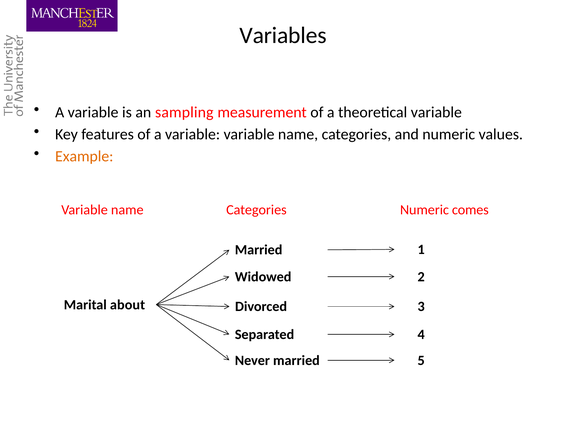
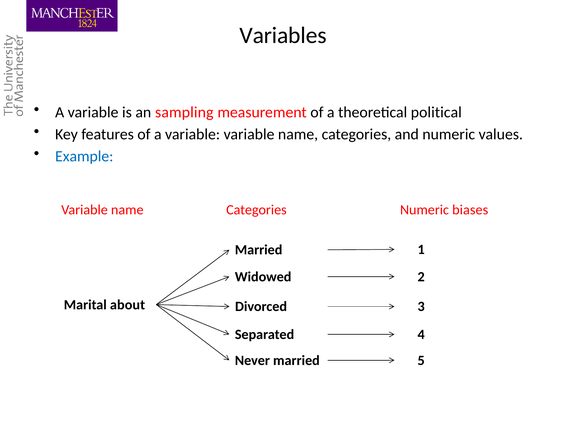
theoretical variable: variable -> political
Example colour: orange -> blue
comes: comes -> biases
